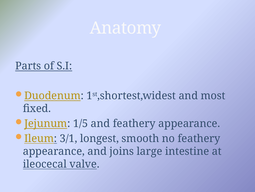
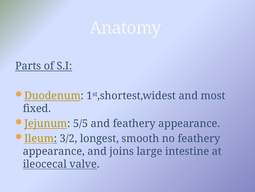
1/5: 1/5 -> 5/5
3/1: 3/1 -> 3/2
